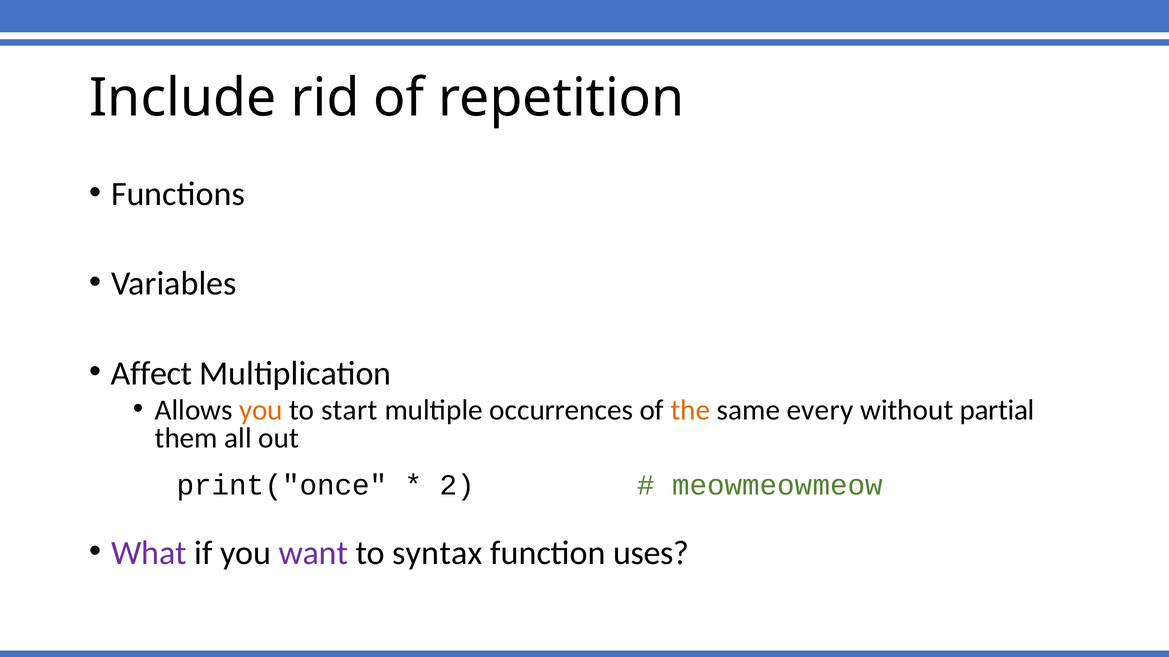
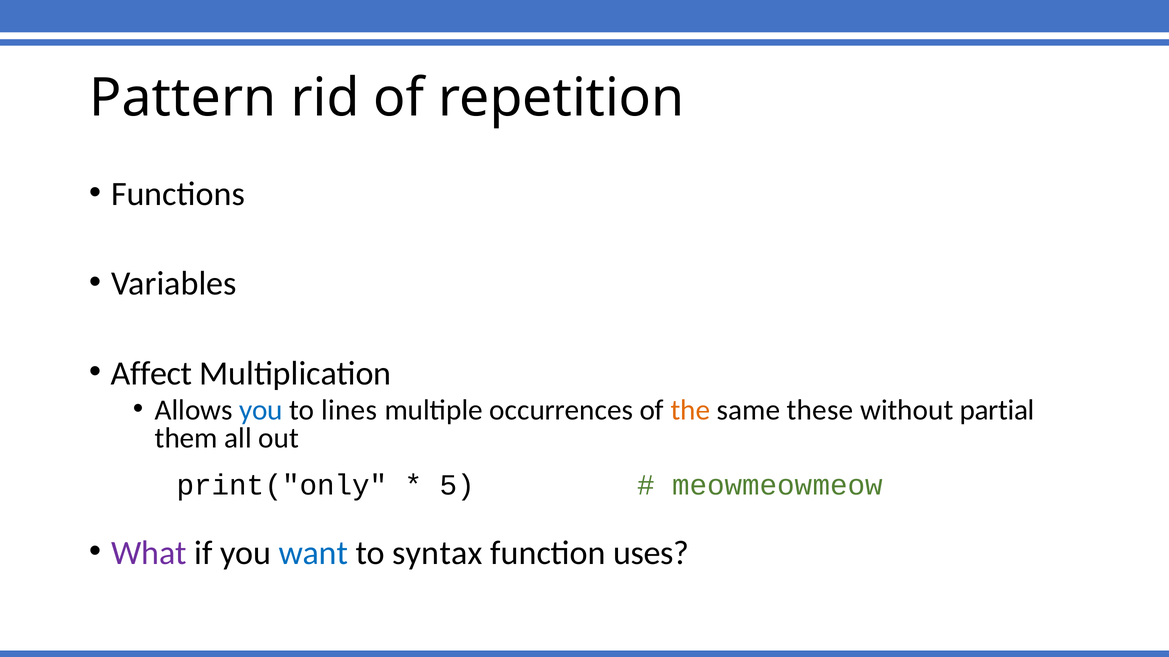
Include: Include -> Pattern
you at (261, 410) colour: orange -> blue
start: start -> lines
every: every -> these
print("once: print("once -> print("only
2: 2 -> 5
want colour: purple -> blue
